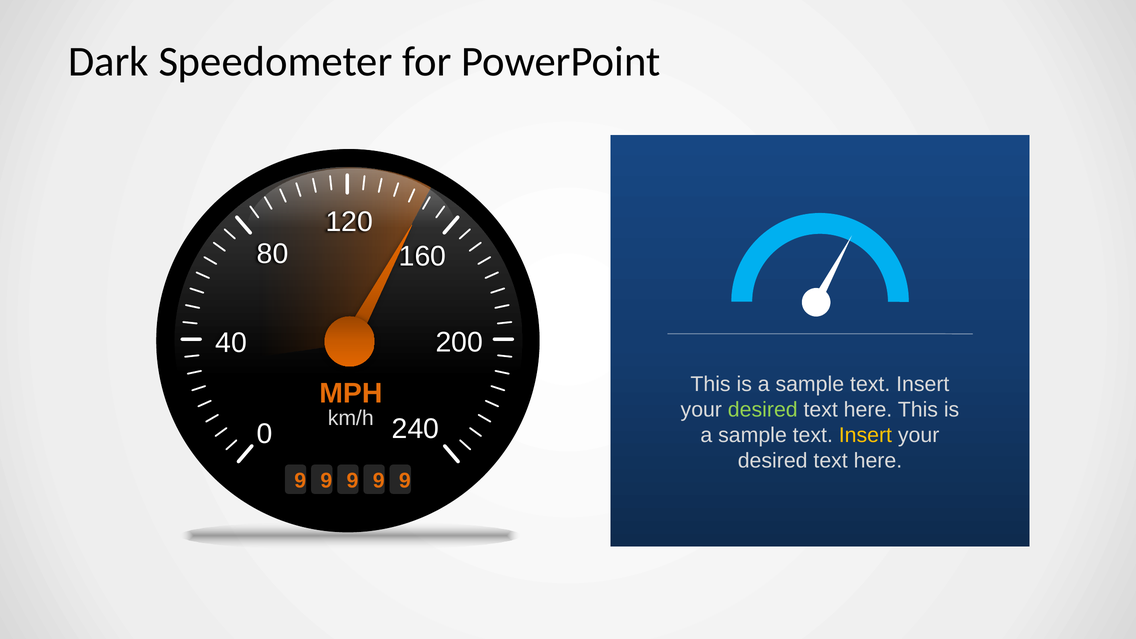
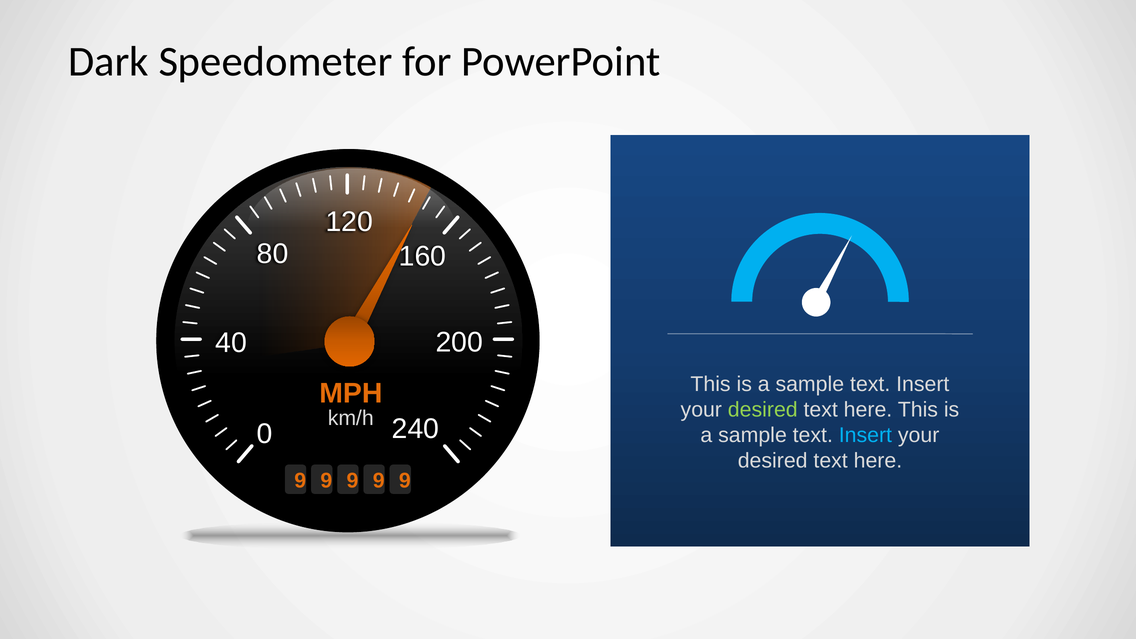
Insert at (865, 435) colour: yellow -> light blue
